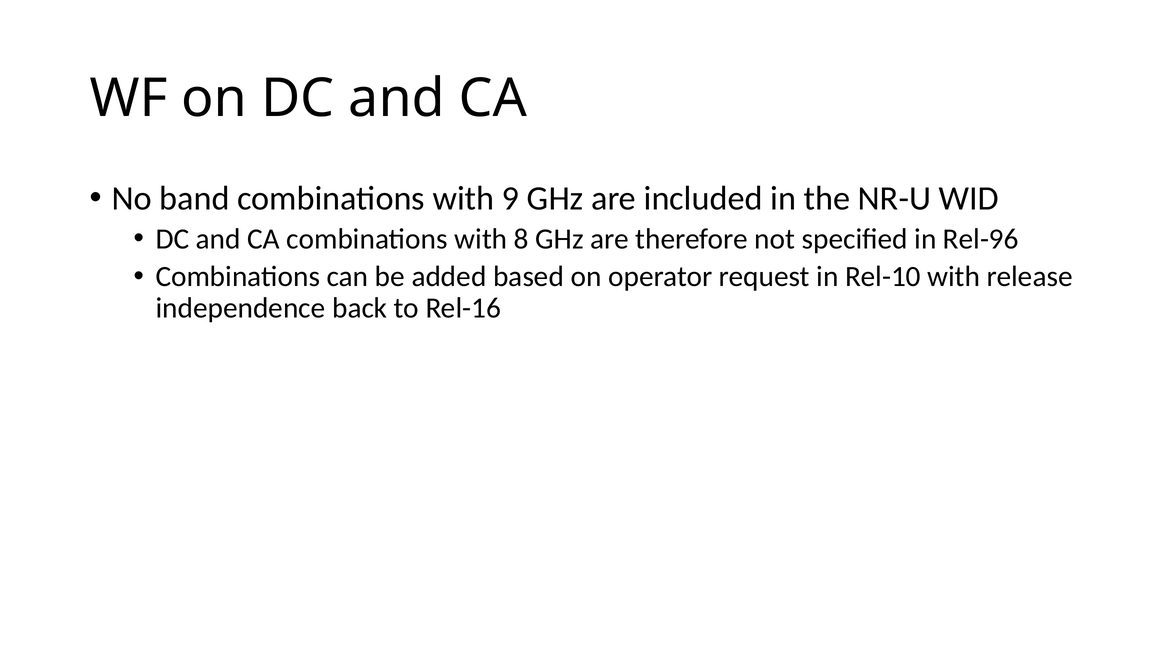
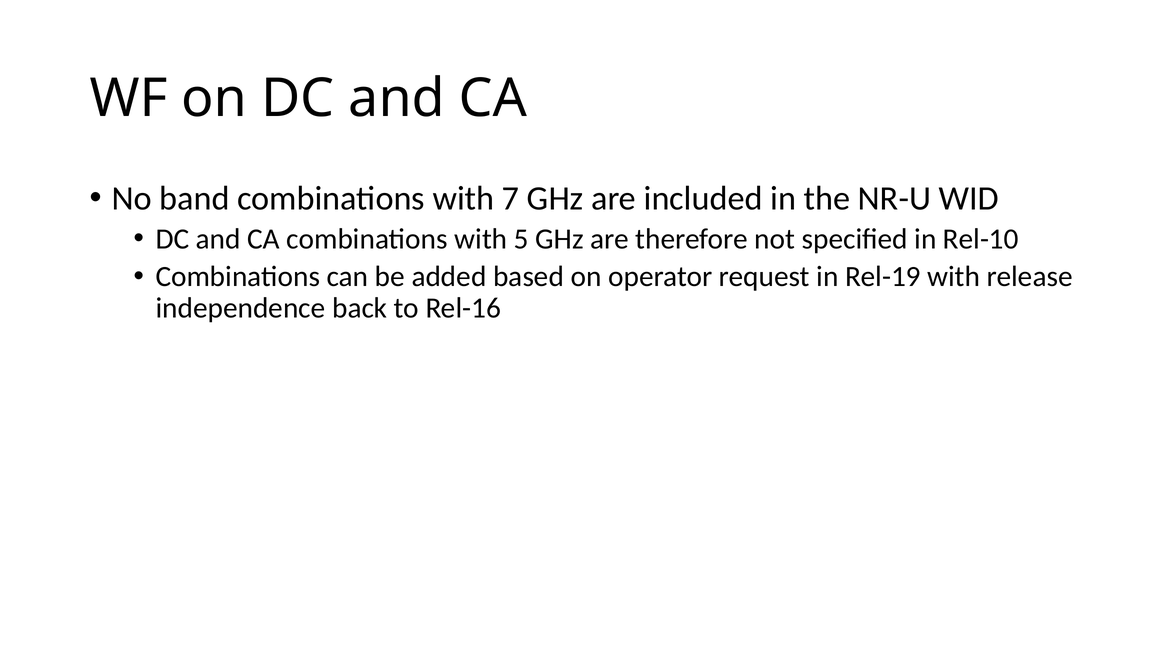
9: 9 -> 7
8: 8 -> 5
Rel-96: Rel-96 -> Rel-10
Rel-10: Rel-10 -> Rel-19
